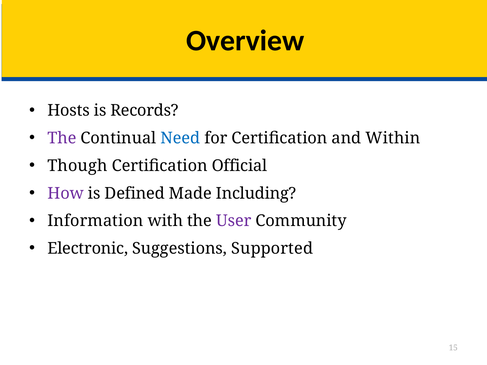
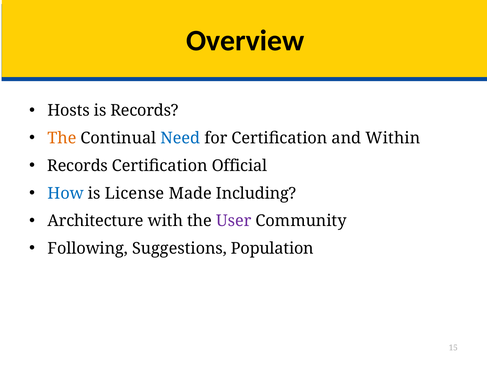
The at (62, 138) colour: purple -> orange
Though at (77, 166): Though -> Records
How colour: purple -> blue
Defined: Defined -> License
Information: Information -> Architecture
Electronic: Electronic -> Following
Supported: Supported -> Population
